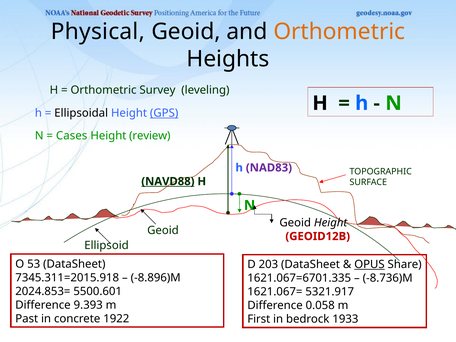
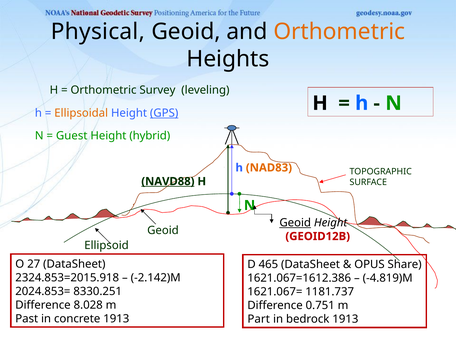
Ellipsoidal colour: black -> orange
Cases: Cases -> Guest
review: review -> hybrid
NAD83 colour: purple -> orange
Geoid at (295, 223) underline: none -> present
53: 53 -> 27
203: 203 -> 465
OPUS underline: present -> none
7345.311=2015.918: 7345.311=2015.918 -> 2324.853=2015.918
-8.896)M: -8.896)M -> -2.142)M
1621.067=6701.335: 1621.067=6701.335 -> 1621.067=1612.386
-8.736)M: -8.736)M -> -4.819)M
5500.601: 5500.601 -> 8330.251
5321.917: 5321.917 -> 1181.737
9.393: 9.393 -> 8.028
0.058: 0.058 -> 0.751
concrete 1922: 1922 -> 1913
First: First -> Part
bedrock 1933: 1933 -> 1913
